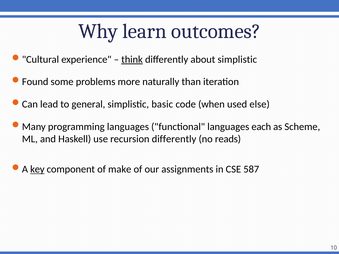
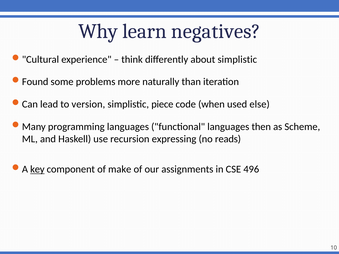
outcomes: outcomes -> negatives
think underline: present -> none
general: general -> version
basic: basic -> piece
each: each -> then
recursion differently: differently -> expressing
587: 587 -> 496
